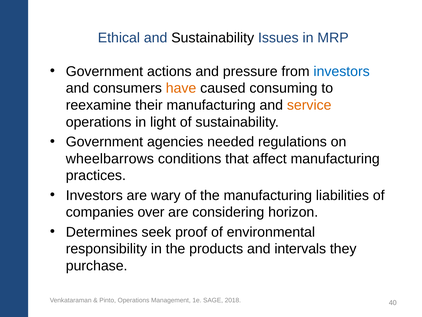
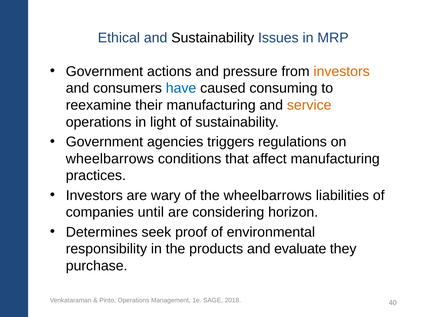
investors at (342, 71) colour: blue -> orange
have colour: orange -> blue
needed: needed -> triggers
the manufacturing: manufacturing -> wheelbarrows
over: over -> until
intervals: intervals -> evaluate
